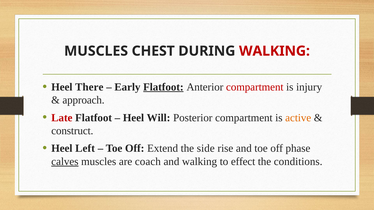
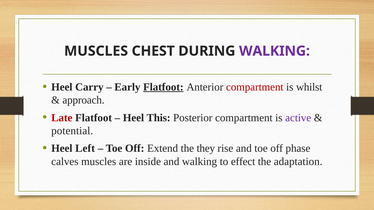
WALKING at (274, 51) colour: red -> purple
There: There -> Carry
injury: injury -> whilst
Will: Will -> This
active colour: orange -> purple
construct: construct -> potential
side: side -> they
calves underline: present -> none
coach: coach -> inside
conditions: conditions -> adaptation
